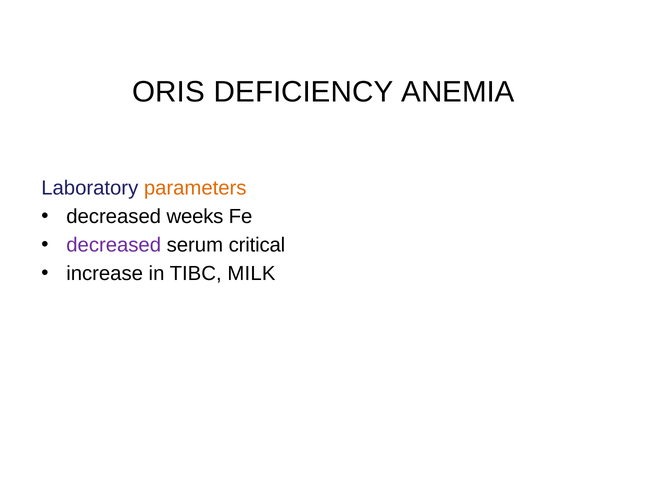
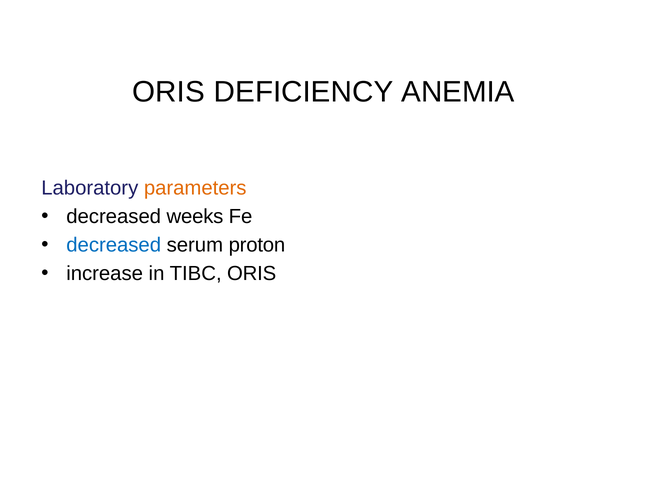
decreased at (114, 245) colour: purple -> blue
critical: critical -> proton
TIBC MILK: MILK -> ORIS
